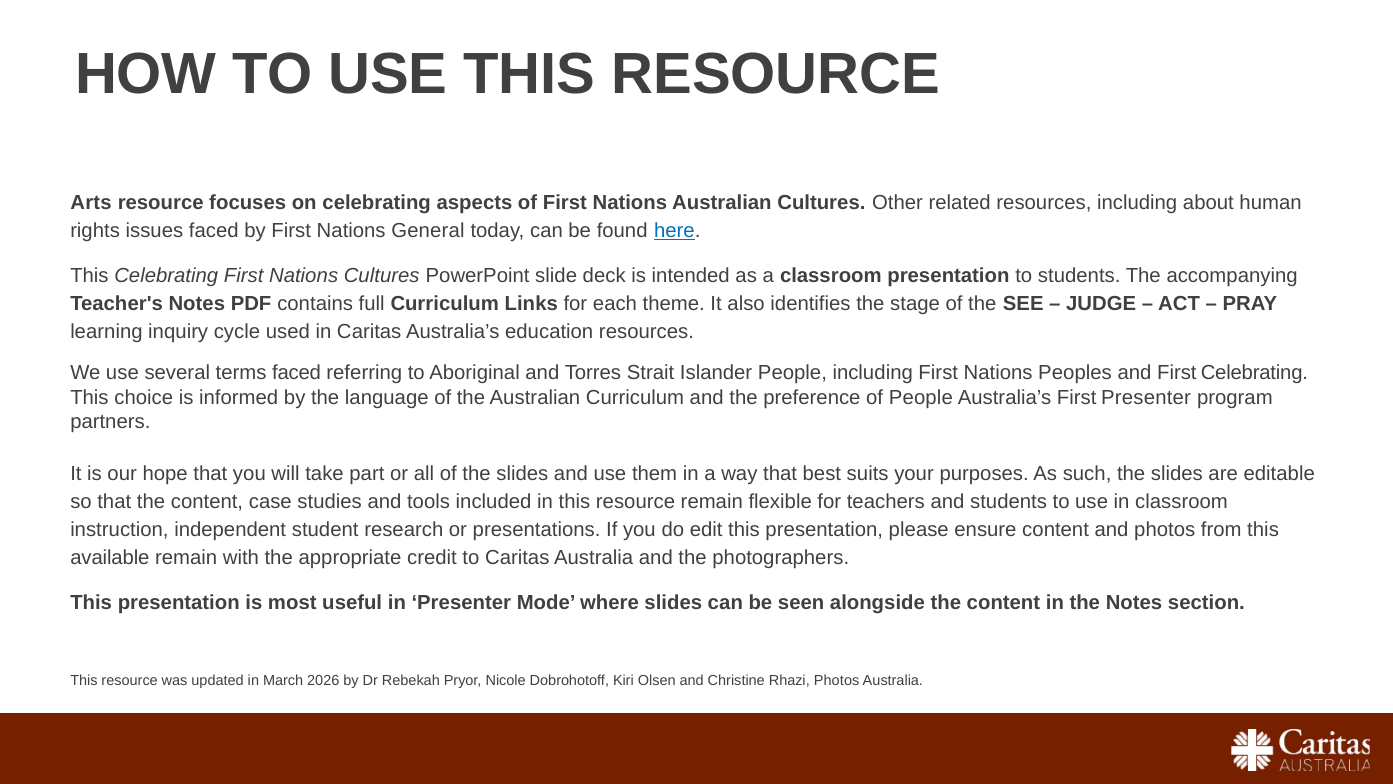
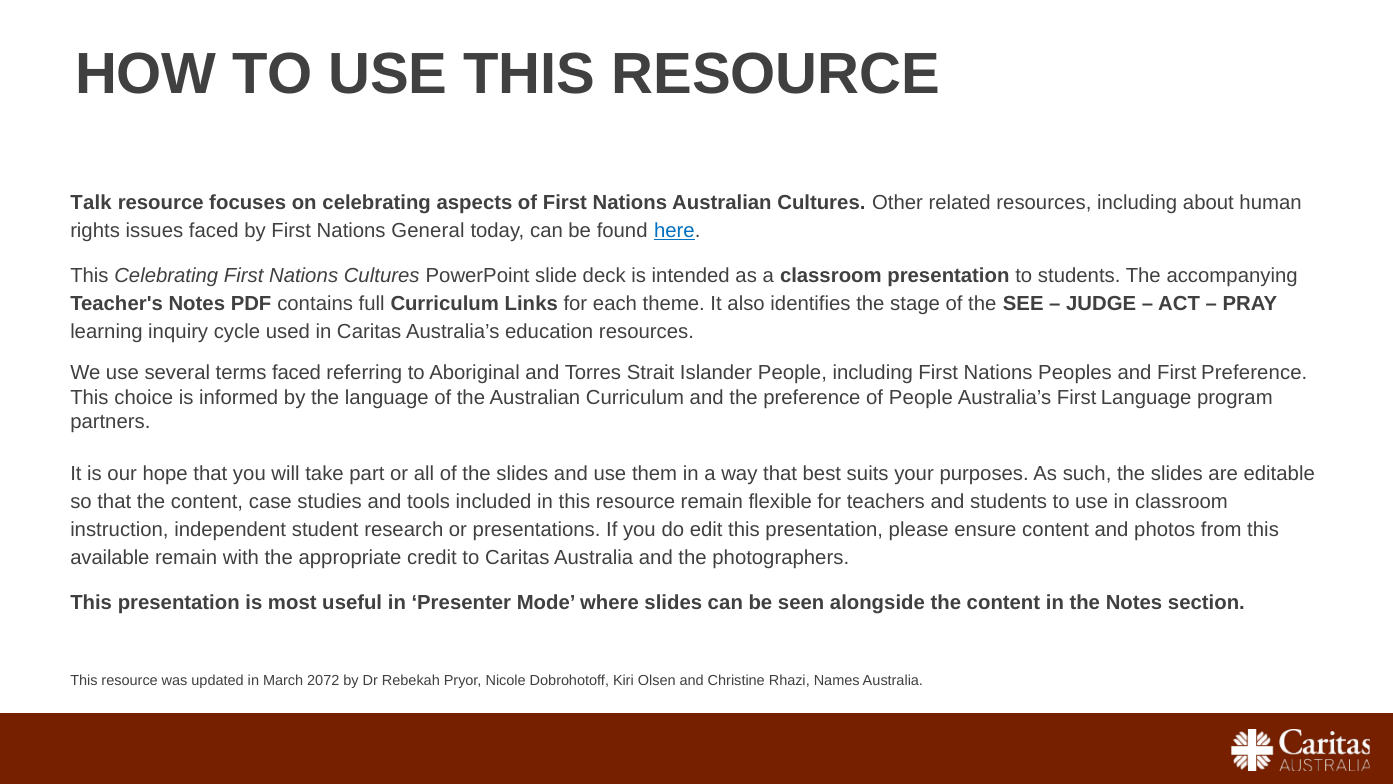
Arts: Arts -> Talk
First Celebrating: Celebrating -> Preference
First Presenter: Presenter -> Language
2026: 2026 -> 2072
Rhazi Photos: Photos -> Names
